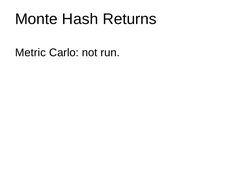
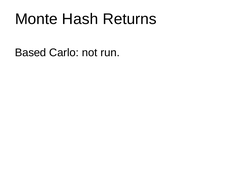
Metric: Metric -> Based
